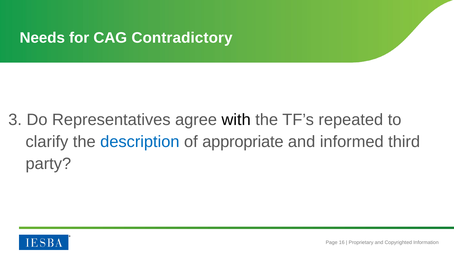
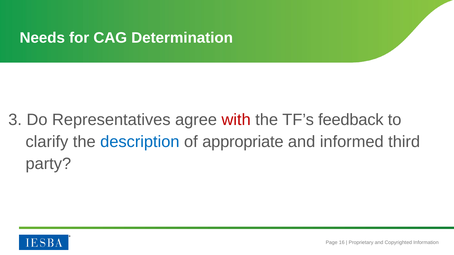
Contradictory: Contradictory -> Determination
with colour: black -> red
repeated: repeated -> feedback
